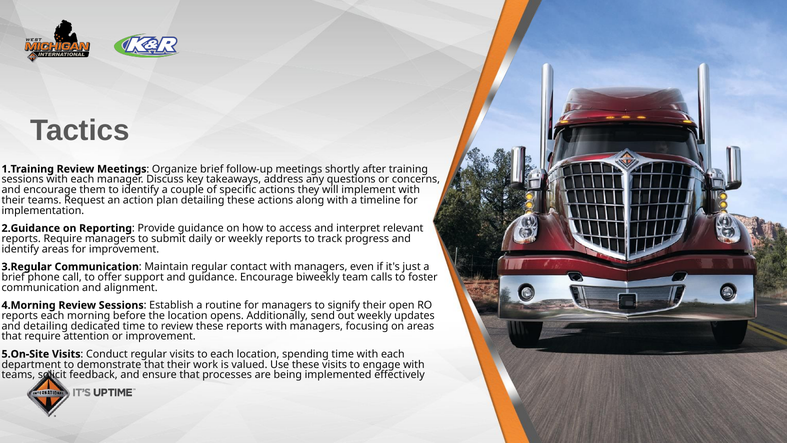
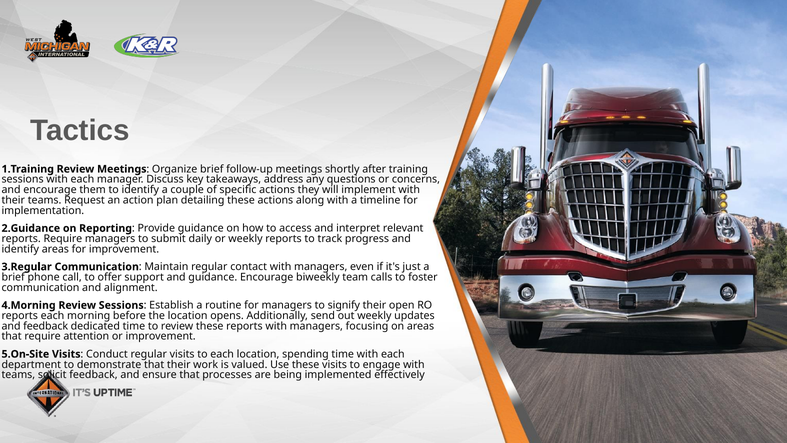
and detailing: detailing -> feedback
